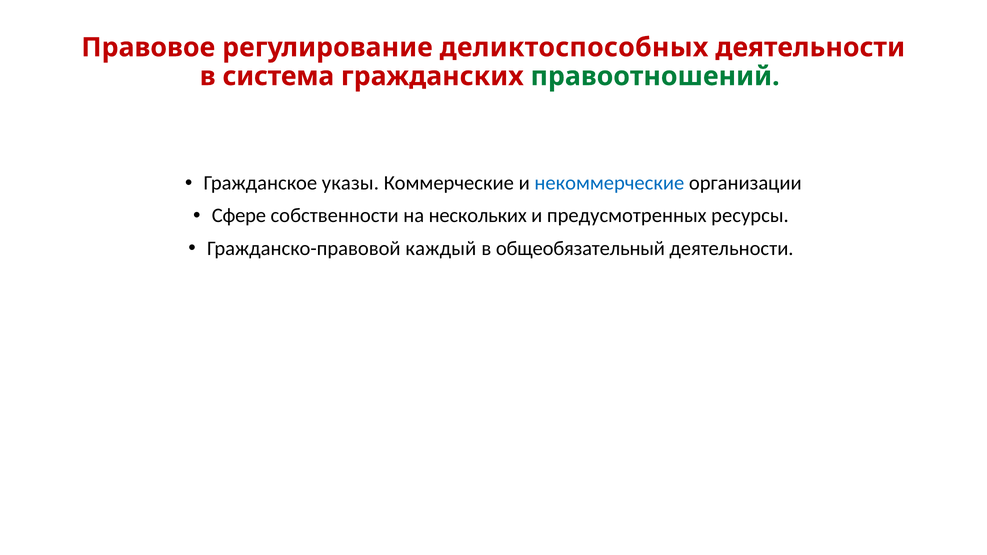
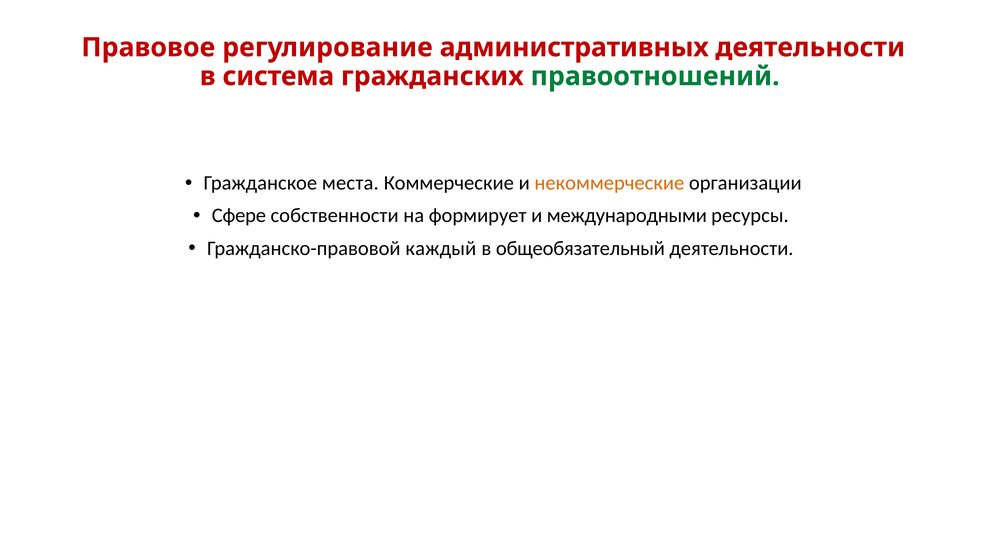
деликтоспособных: деликтоспособных -> административных
указы: указы -> места
некоммерческие colour: blue -> orange
нескольких: нескольких -> формирует
предусмотренных: предусмотренных -> международными
